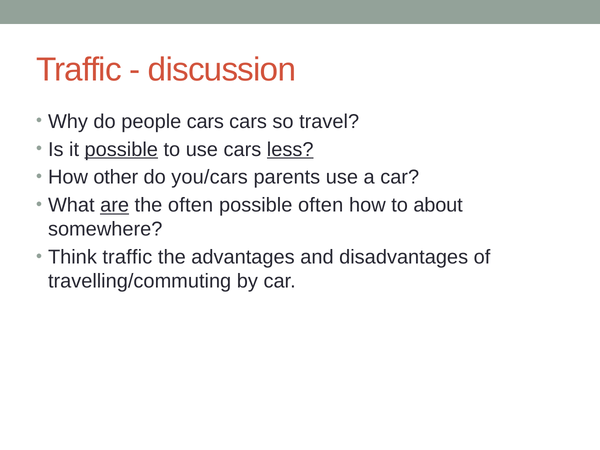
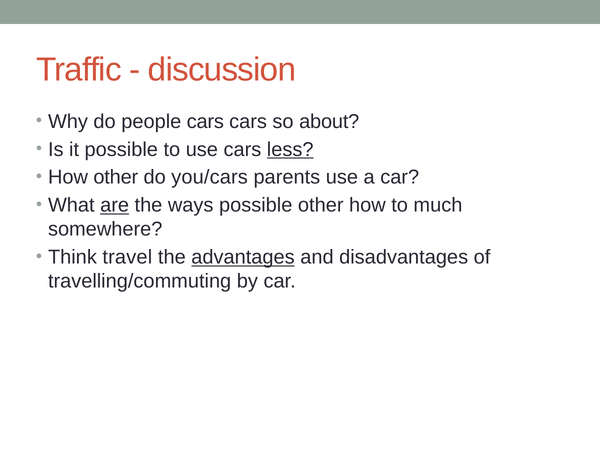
travel: travel -> about
possible at (121, 149) underline: present -> none
the often: often -> ways
possible often: often -> other
about: about -> much
Think traffic: traffic -> travel
advantages underline: none -> present
